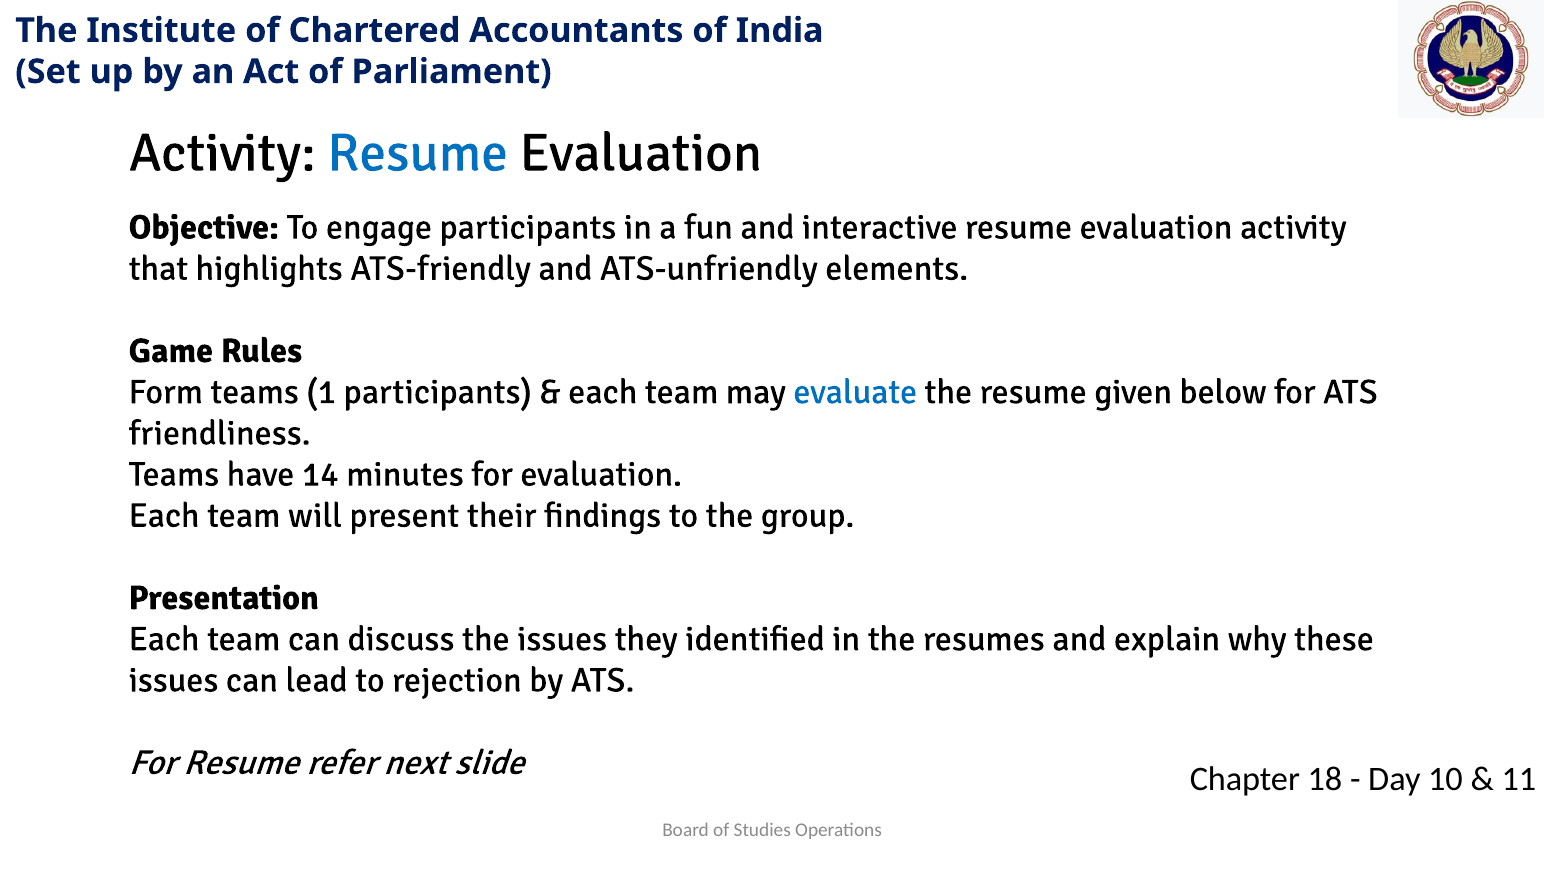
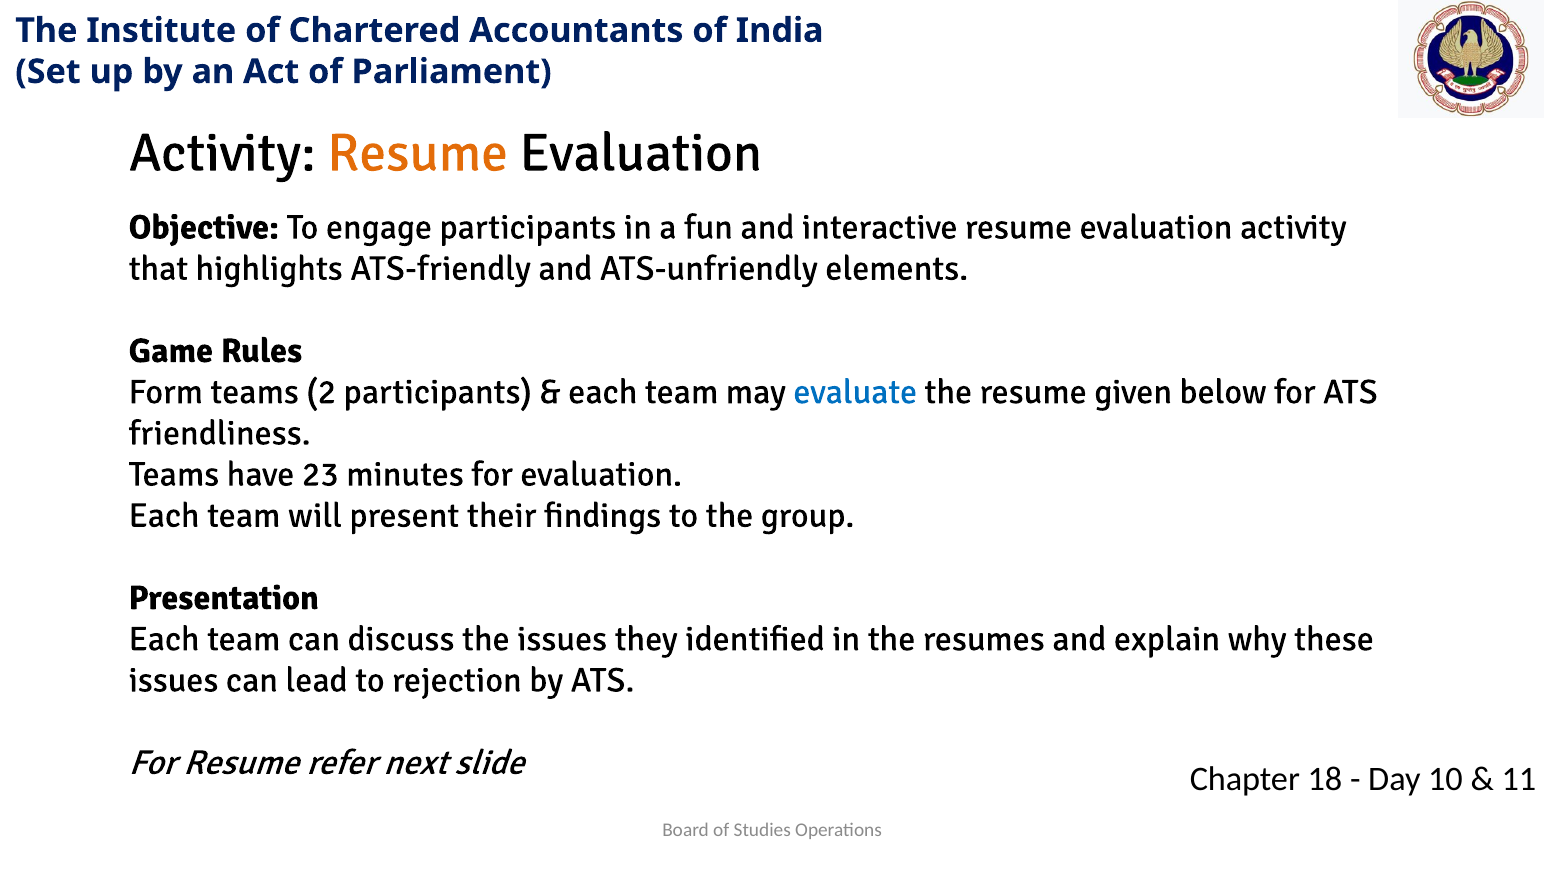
Resume at (418, 153) colour: blue -> orange
1: 1 -> 2
14: 14 -> 23
